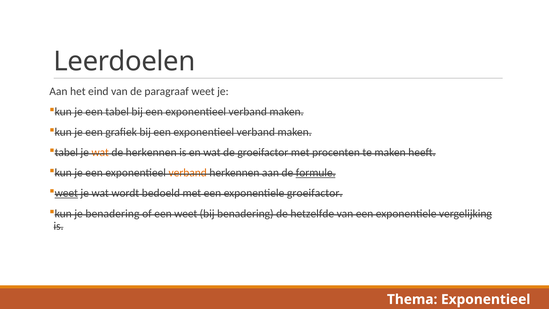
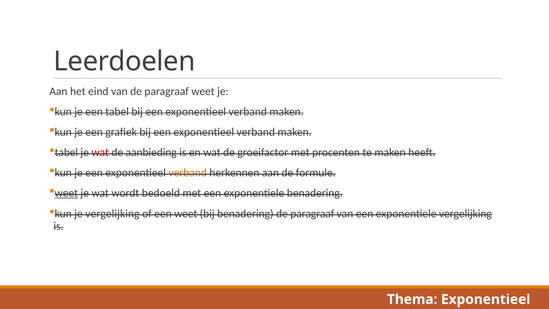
wat at (100, 152) colour: orange -> red
de herkennen: herkennen -> aanbieding
formule underline: present -> none
exponentiele groeifactor: groeifactor -> benadering
je benadering: benadering -> vergelijking
benadering de hetzelfde: hetzelfde -> paragraaf
